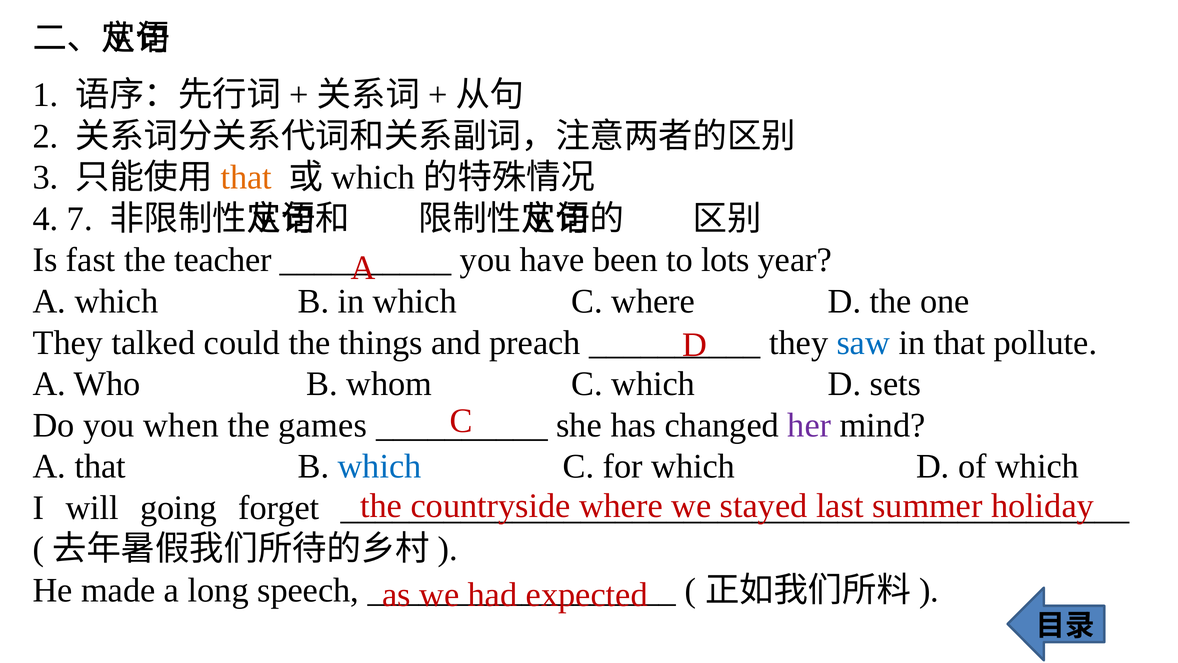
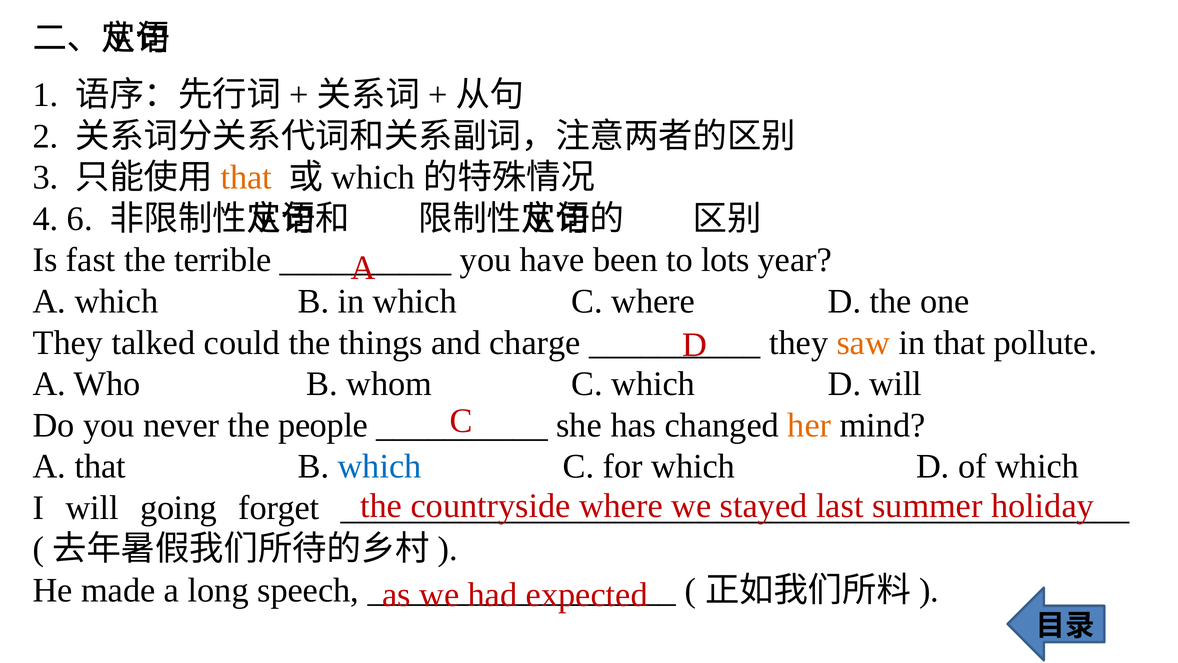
7: 7 -> 6
teacher: teacher -> terrible
preach: preach -> charge
saw colour: blue -> orange
D sets: sets -> will
when: when -> never
games: games -> people
her colour: purple -> orange
